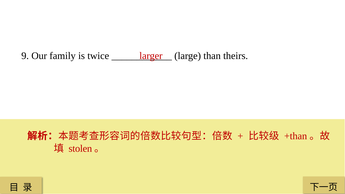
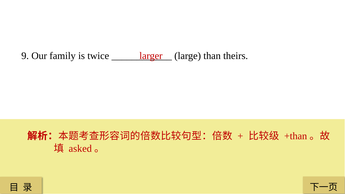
stolen: stolen -> asked
